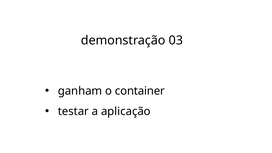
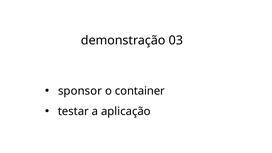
ganham: ganham -> sponsor
